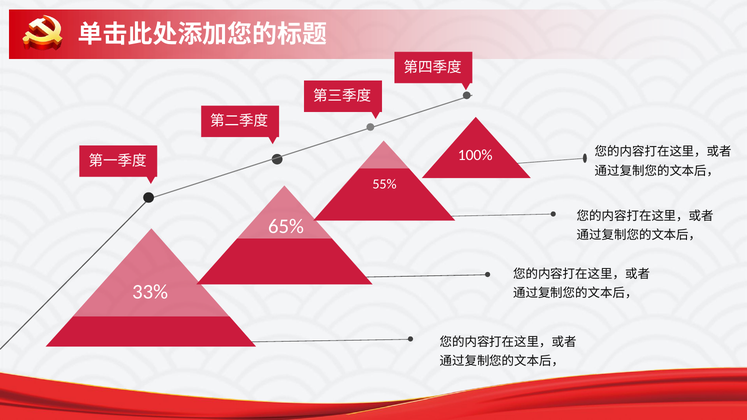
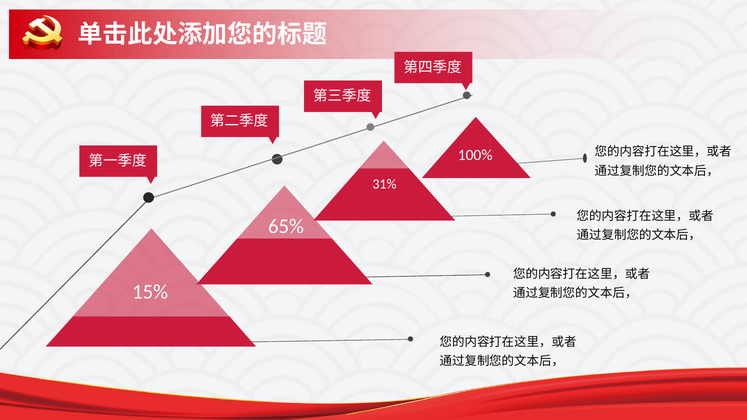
55%: 55% -> 31%
33%: 33% -> 15%
